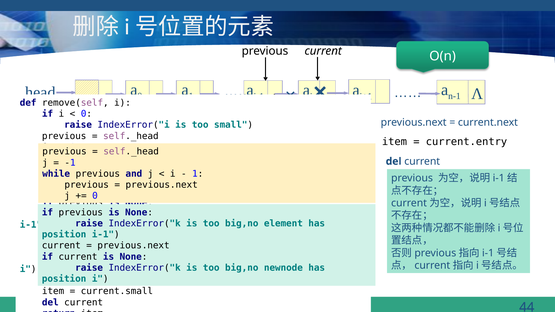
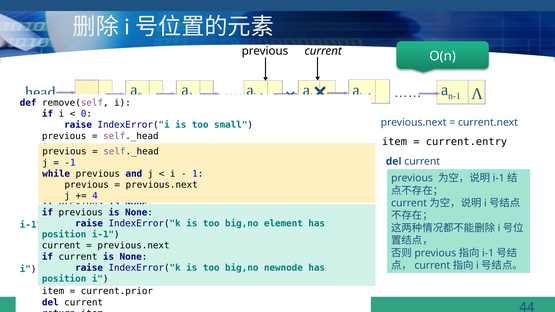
0 at (95, 196): 0 -> 4
current.small: current.small -> current.prior
